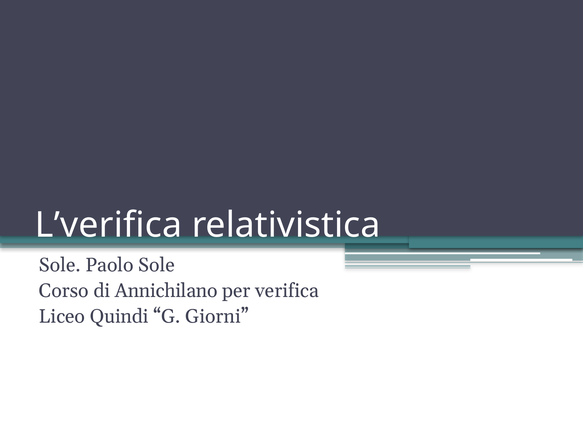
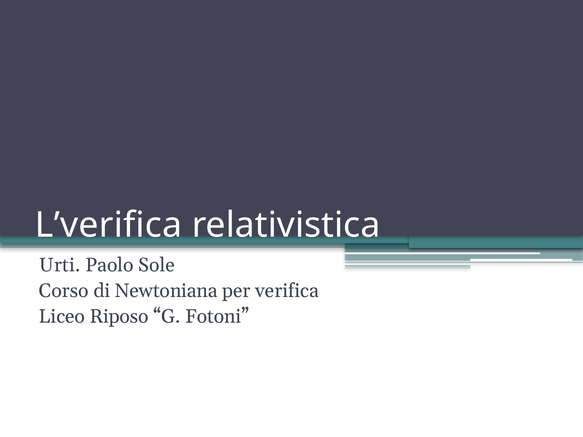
Sole at (60, 265): Sole -> Urti
Annichilano: Annichilano -> Newtoniana
Quindi: Quindi -> Riposo
Giorni: Giorni -> Fotoni
